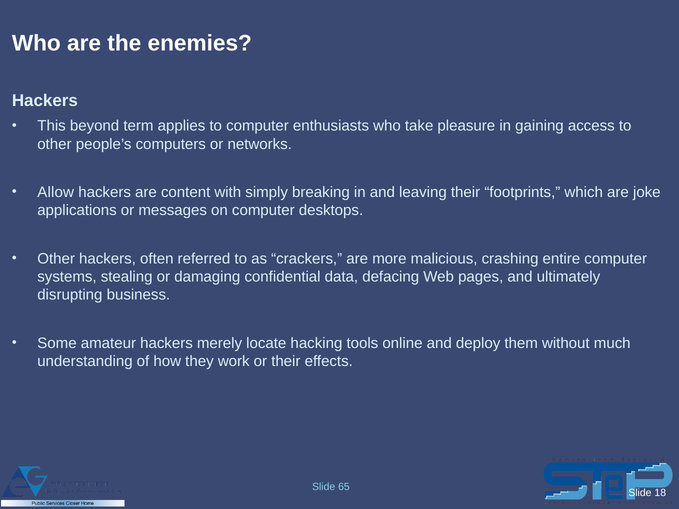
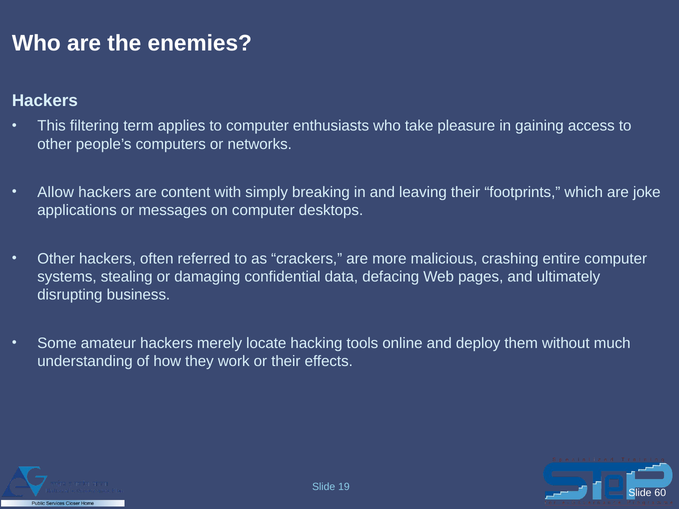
beyond: beyond -> filtering
65: 65 -> 19
18: 18 -> 60
